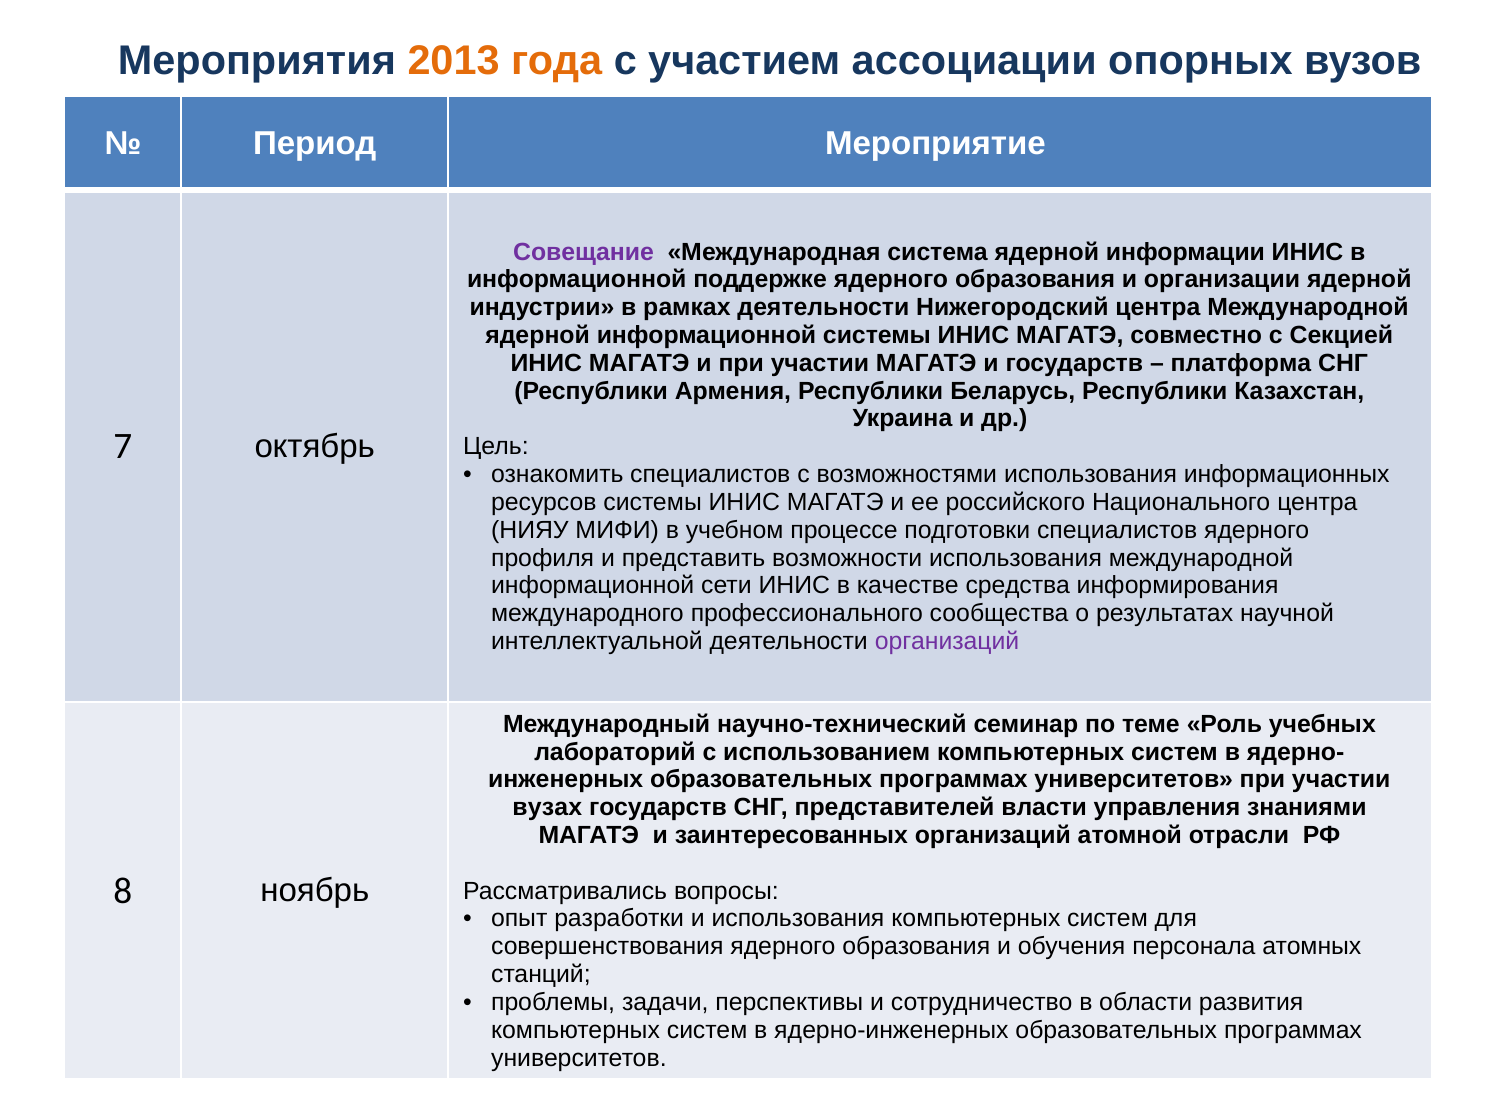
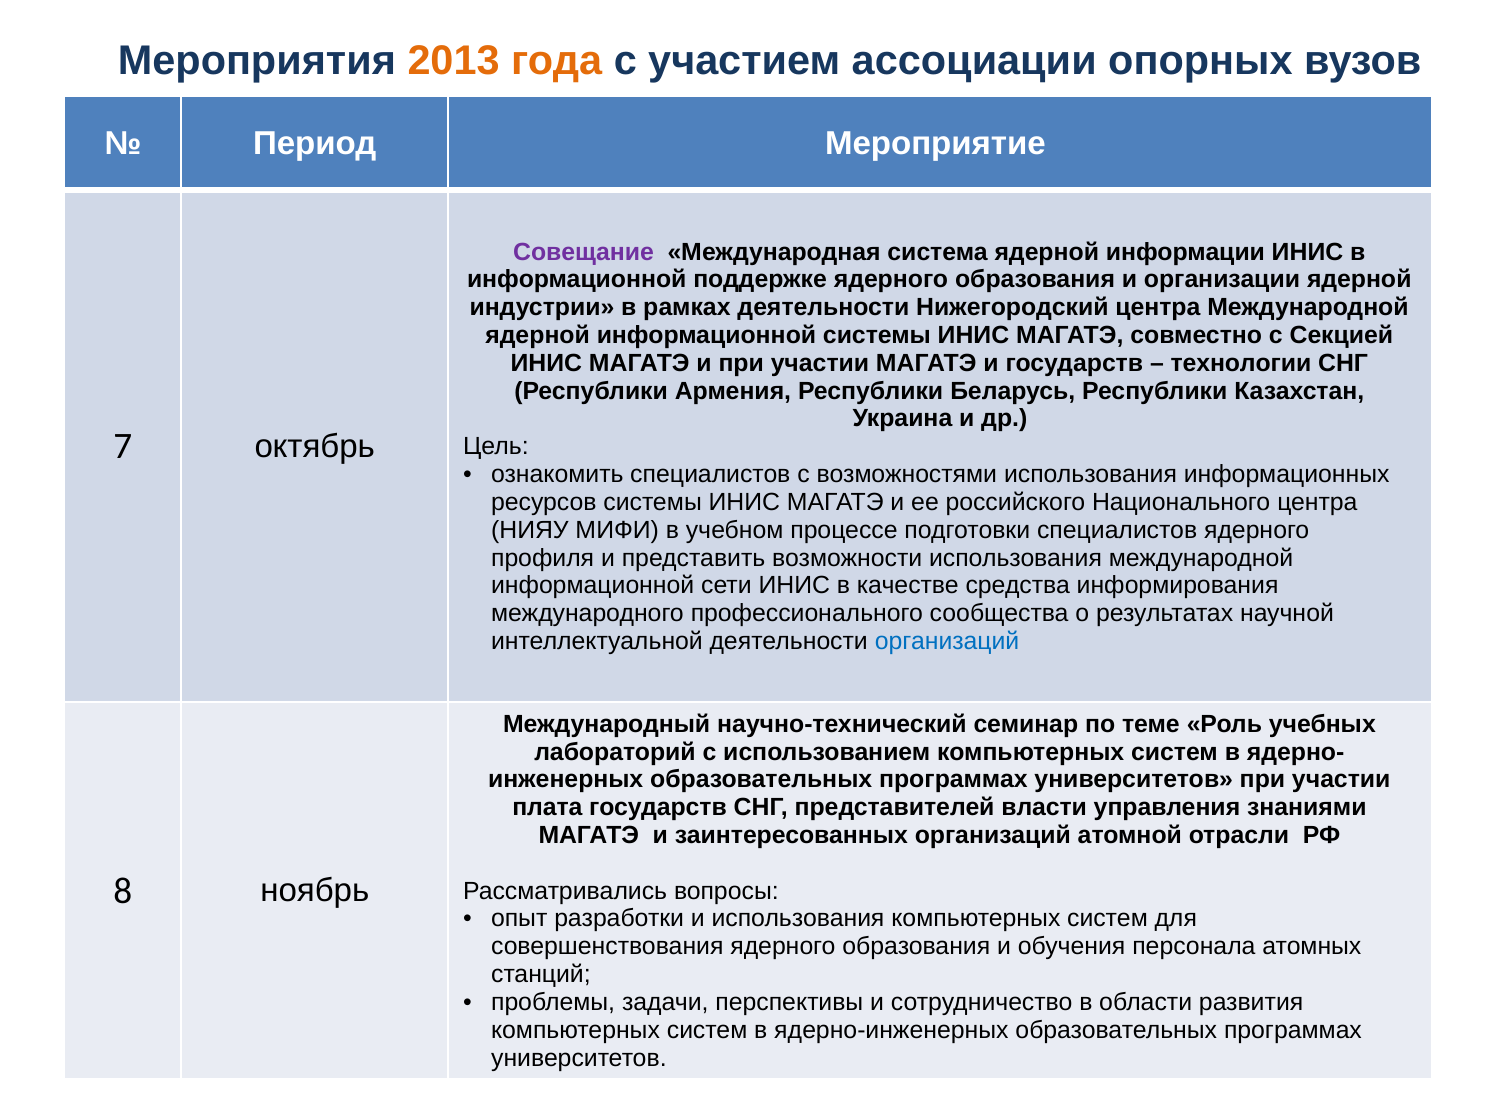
платформа: платформа -> технологии
организаций at (947, 641) colour: purple -> blue
вузах: вузах -> плата
